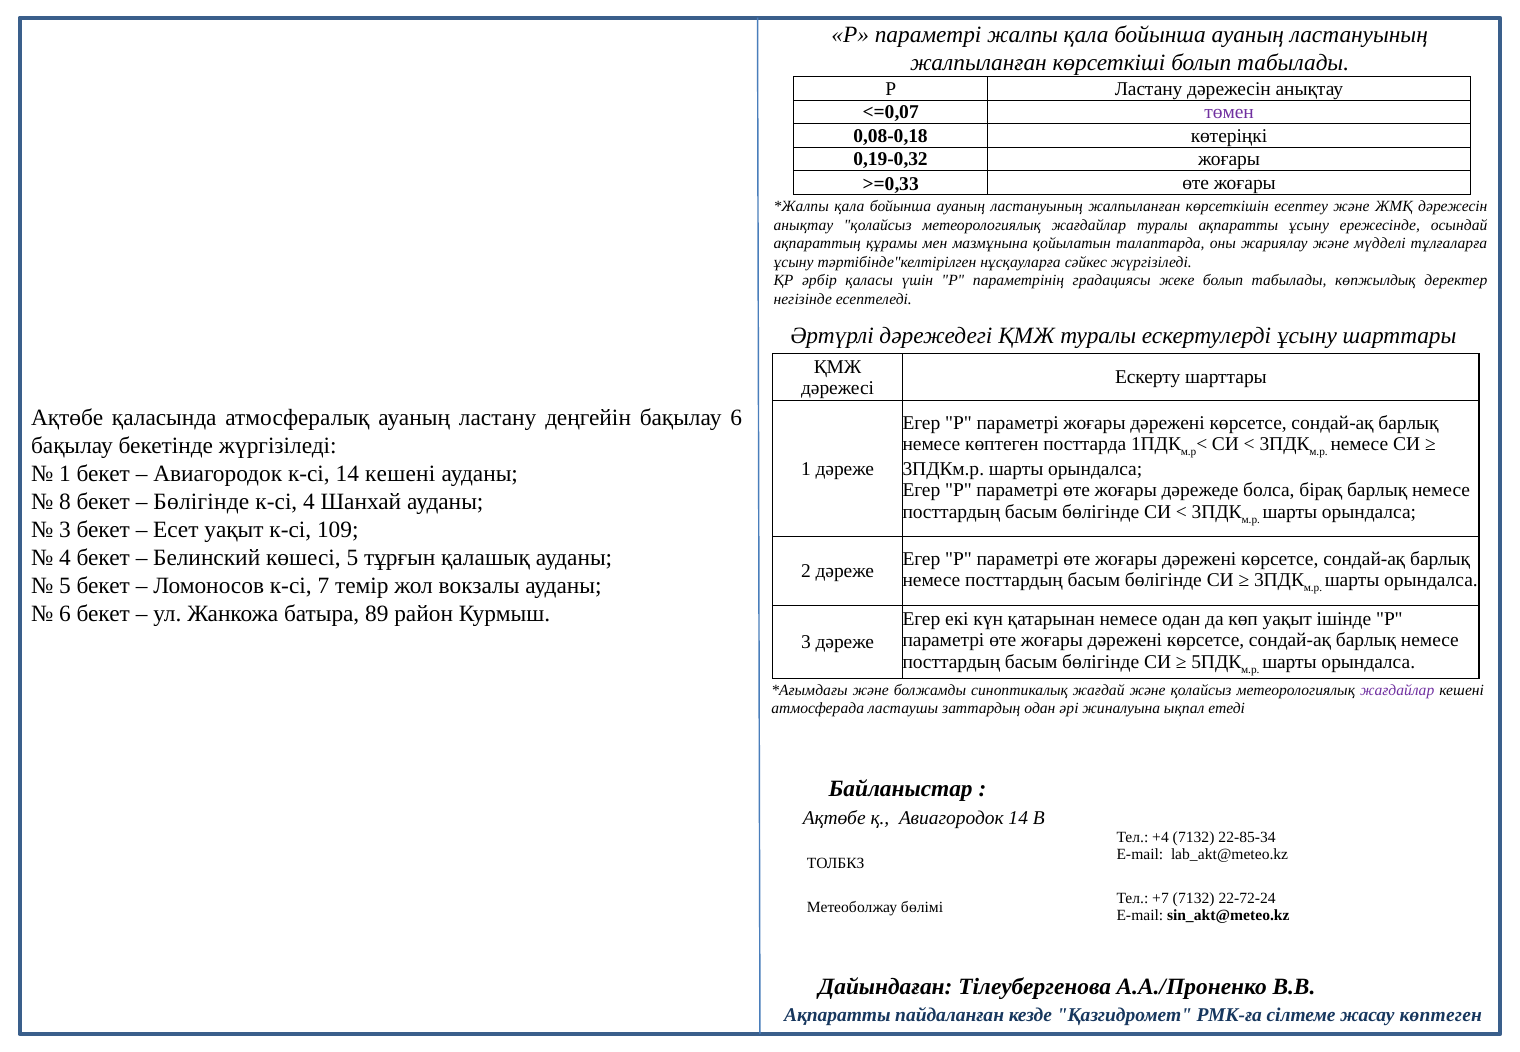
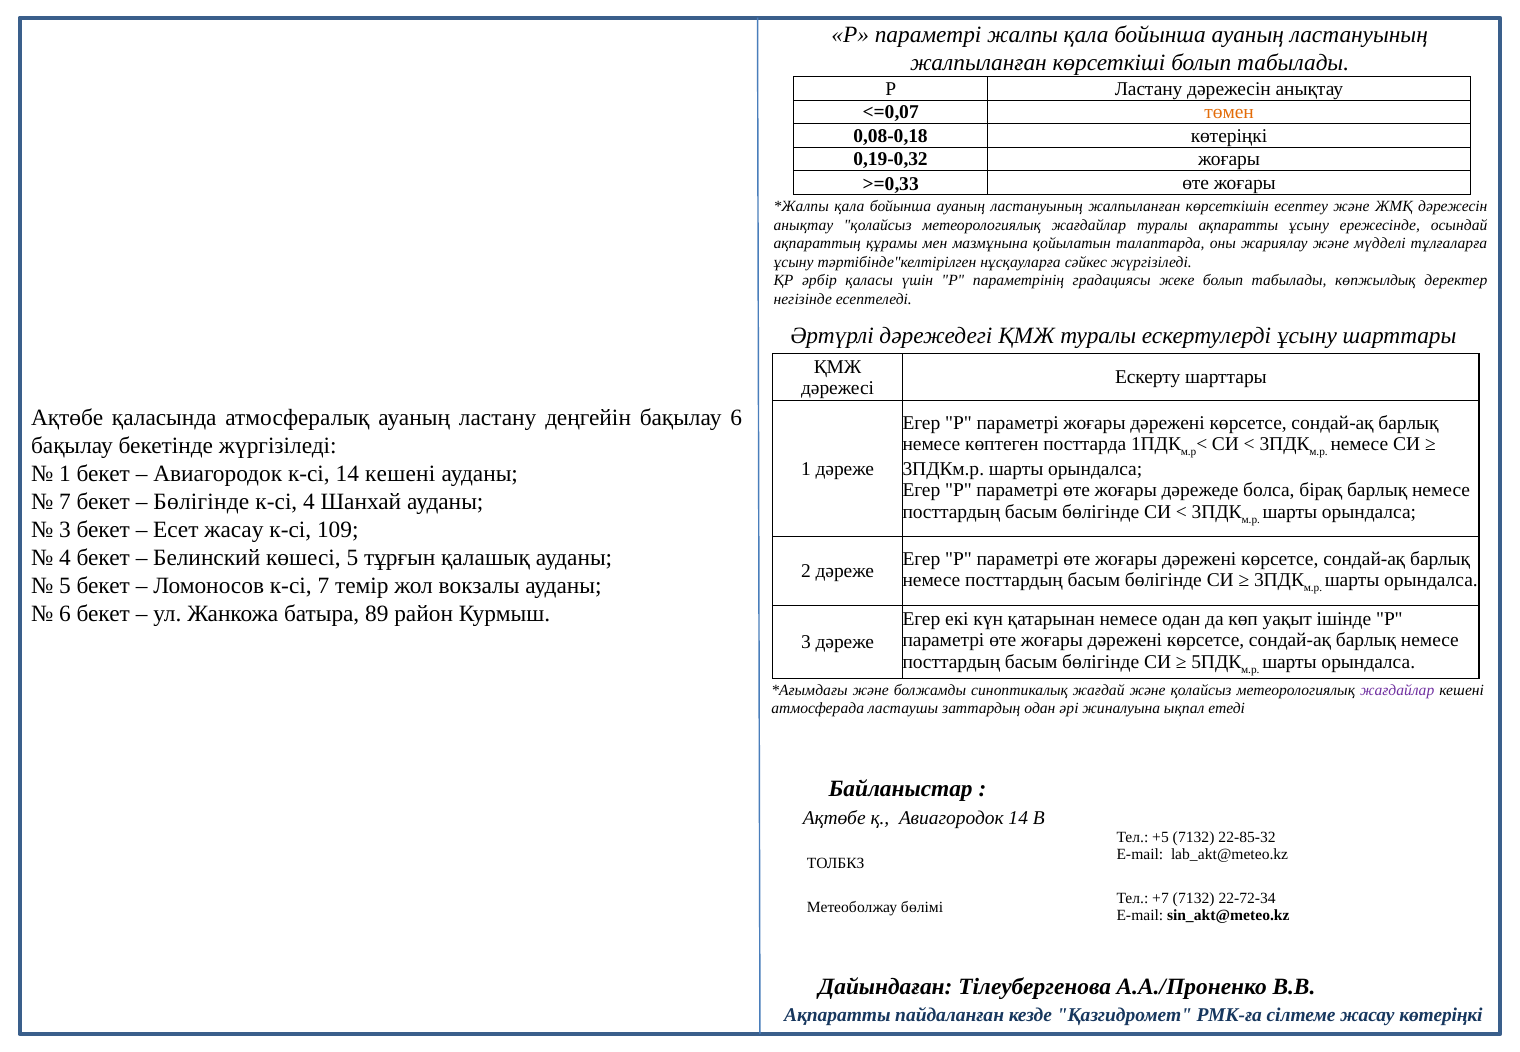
төмен colour: purple -> orange
8 at (65, 502): 8 -> 7
Есет уақыт: уақыт -> жасау
+4: +4 -> +5
22-85-34: 22-85-34 -> 22-85-32
22-72-24: 22-72-24 -> 22-72-34
жасау көптеген: көптеген -> көтеріңкі
